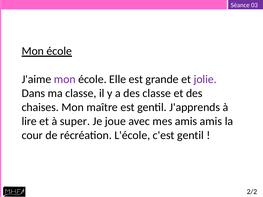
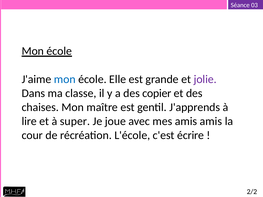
mon at (65, 79) colour: purple -> blue
des classe: classe -> copier
c'est gentil: gentil -> écrire
